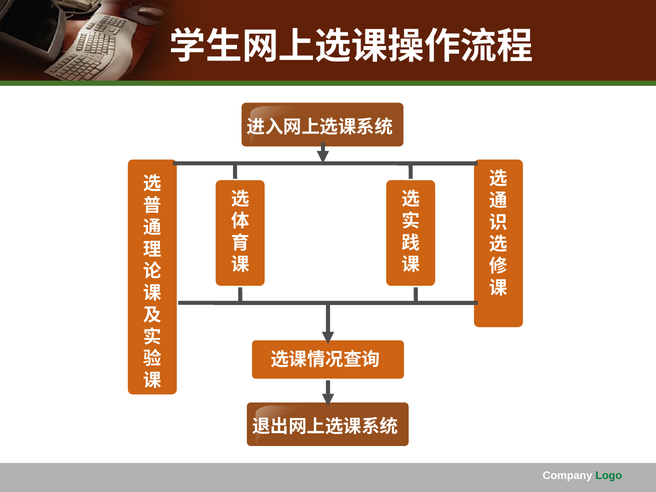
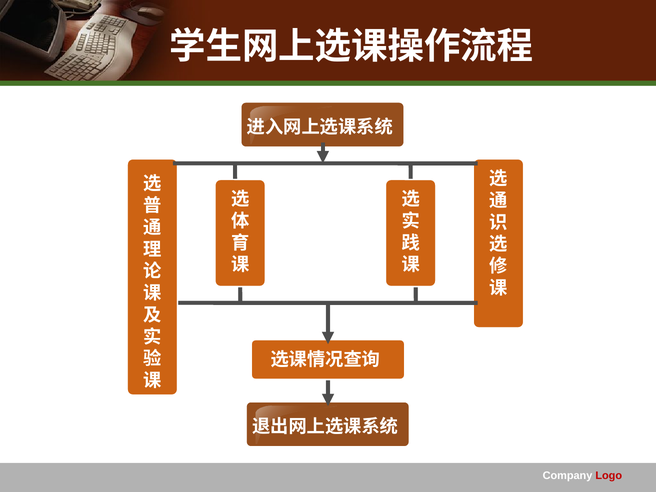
Logo colour: green -> red
